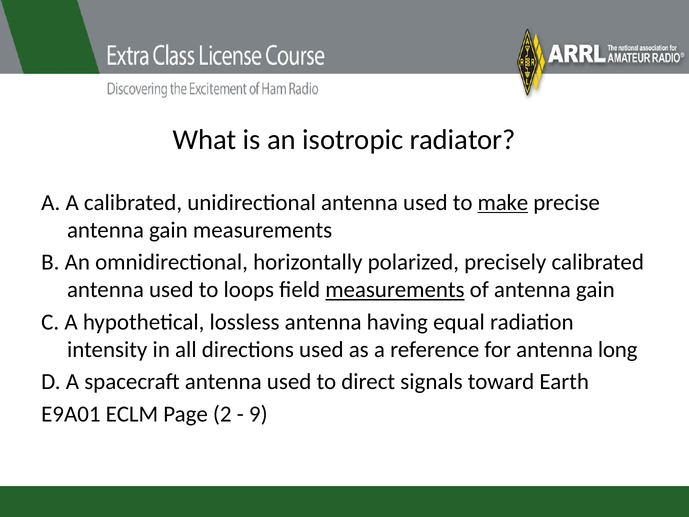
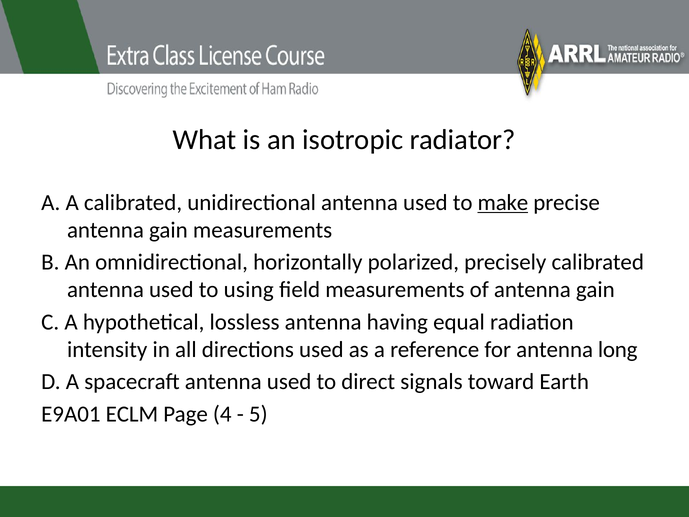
loops: loops -> using
measurements at (395, 290) underline: present -> none
2: 2 -> 4
9: 9 -> 5
